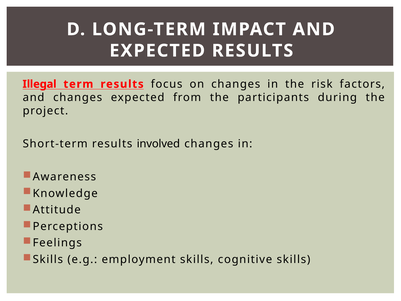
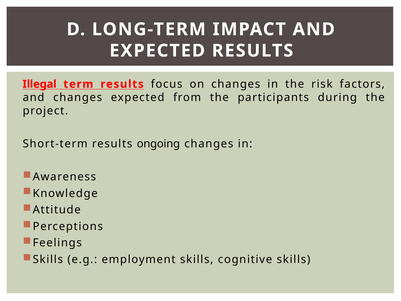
involved: involved -> ongoing
